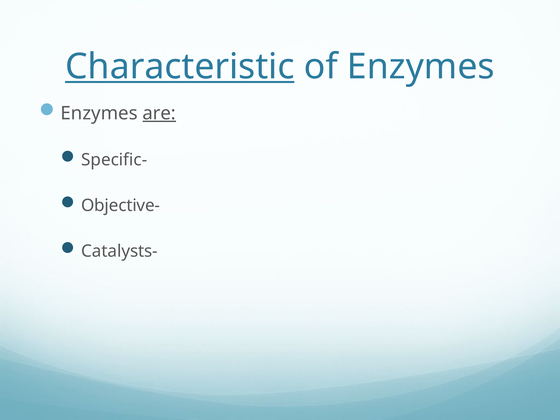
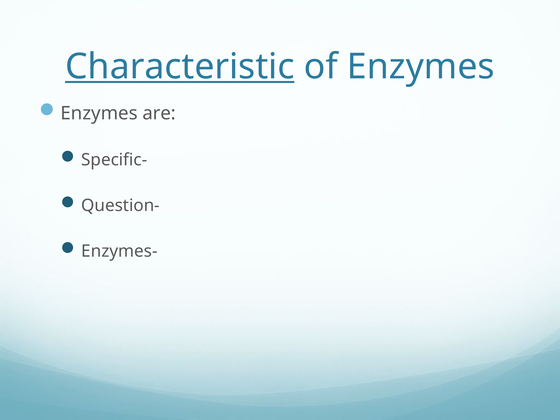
are underline: present -> none
Objective-: Objective- -> Question-
Catalysts-: Catalysts- -> Enzymes-
